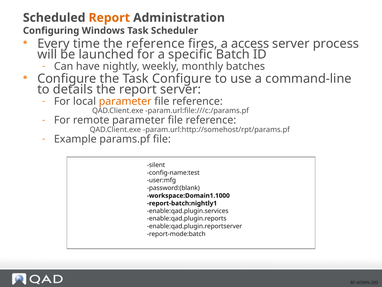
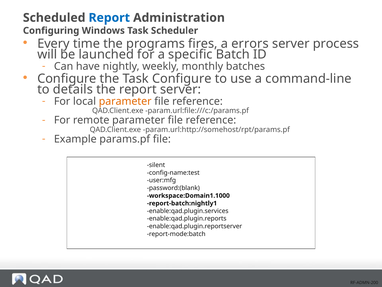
Report at (109, 18) colour: orange -> blue
the reference: reference -> programs
access: access -> errors
